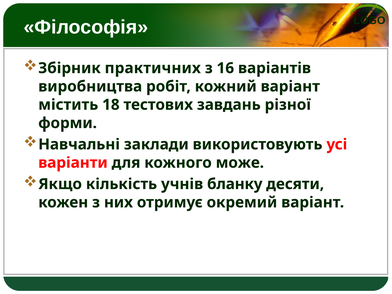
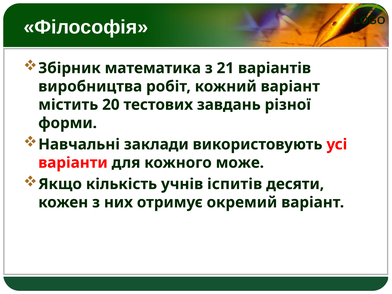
практичних: практичних -> математика
16: 16 -> 21
18: 18 -> 20
бланку: бланку -> іспитів
